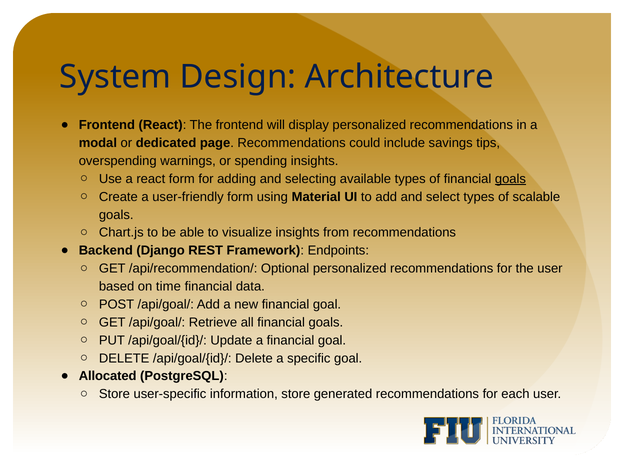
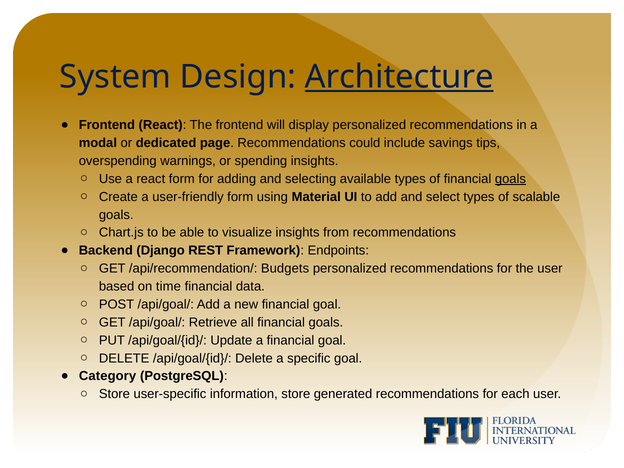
Architecture underline: none -> present
Optional: Optional -> Budgets
Allocated: Allocated -> Category
